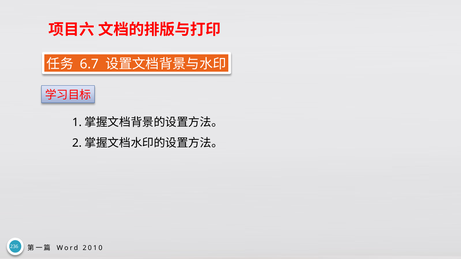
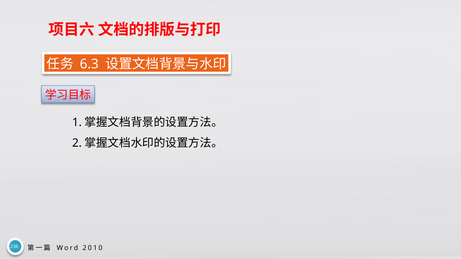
6.7: 6.7 -> 6.3
